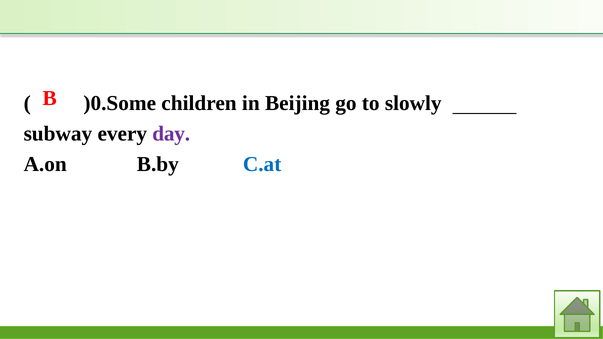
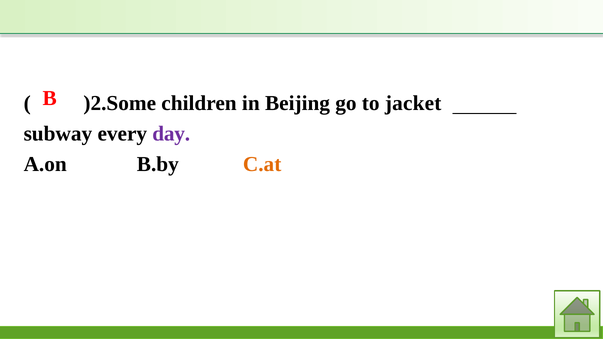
)0.Some: )0.Some -> )2.Some
slowly: slowly -> jacket
C.at colour: blue -> orange
